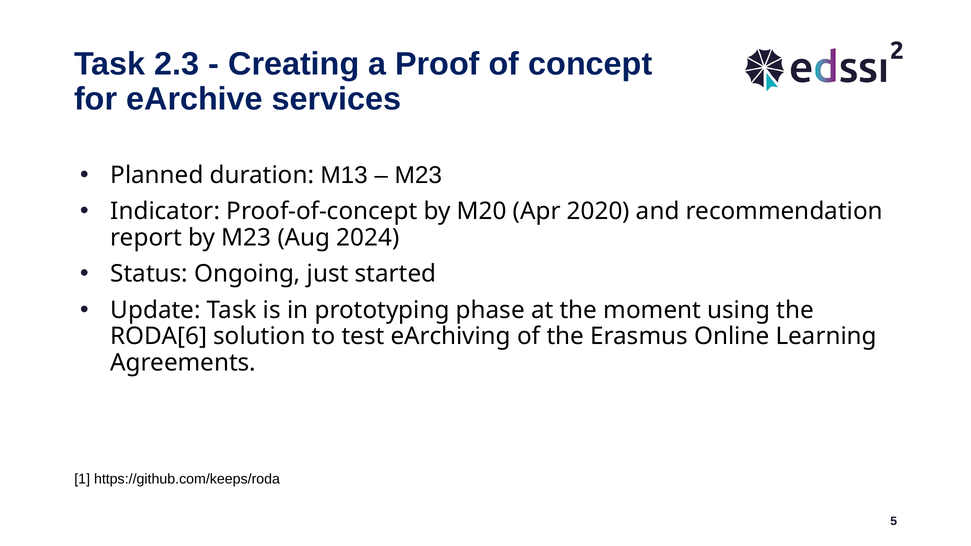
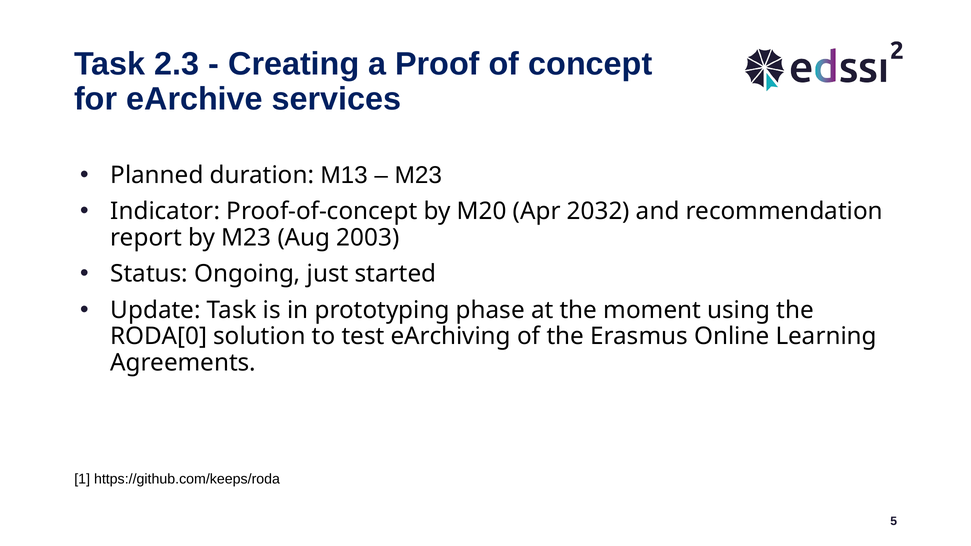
2020: 2020 -> 2032
2024: 2024 -> 2003
RODA[6: RODA[6 -> RODA[0
